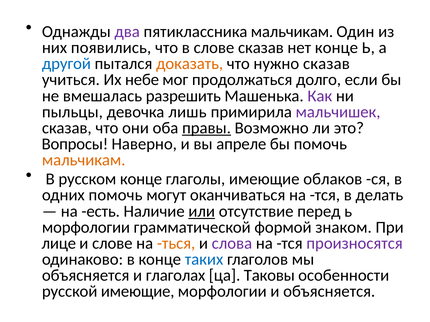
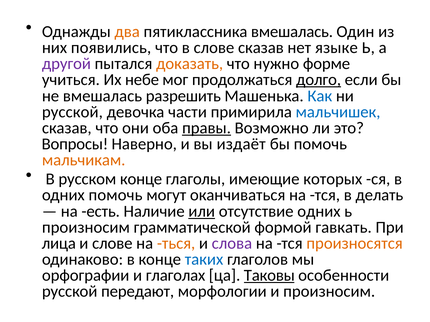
два colour: purple -> orange
пятиклассника мальчикам: мальчикам -> вмешалась
нет конце: конце -> языке
другой colour: blue -> purple
нужно сказав: сказав -> форме
долго underline: none -> present
Как colour: purple -> blue
пыльцы at (72, 112): пыльцы -> русской
лишь: лишь -> части
мальчишек colour: purple -> blue
апреле: апреле -> издаёт
облаков: облаков -> которых
отсутствие перед: перед -> одних
морфологии at (86, 228): морфологии -> произносим
знаком: знаком -> гавкать
лице: лице -> лица
произносятся colour: purple -> orange
объясняется at (86, 276): объясняется -> орфографии
Таковы underline: none -> present
русской имеющие: имеющие -> передают
и объясняется: объясняется -> произносим
